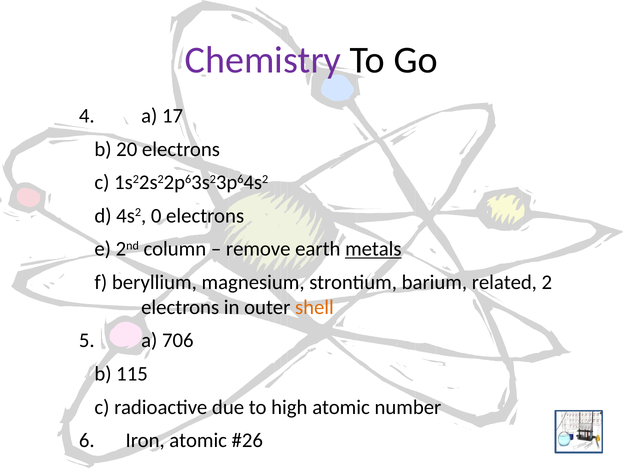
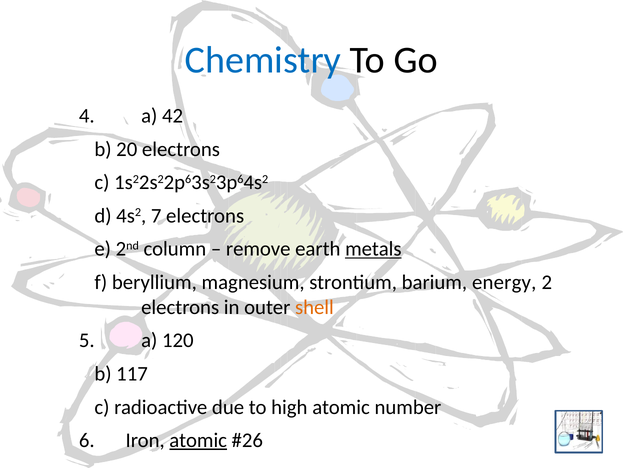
Chemistry colour: purple -> blue
17: 17 -> 42
0: 0 -> 7
related: related -> energy
706: 706 -> 120
115: 115 -> 117
atomic at (198, 440) underline: none -> present
